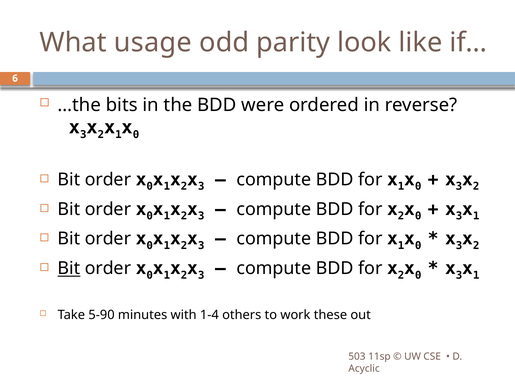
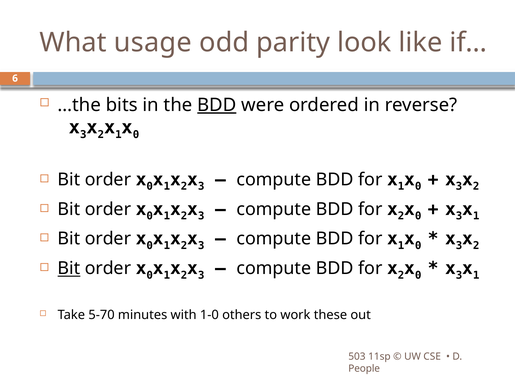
BDD at (217, 105) underline: none -> present
5-90: 5-90 -> 5-70
1-4: 1-4 -> 1-0
Acyclic: Acyclic -> People
